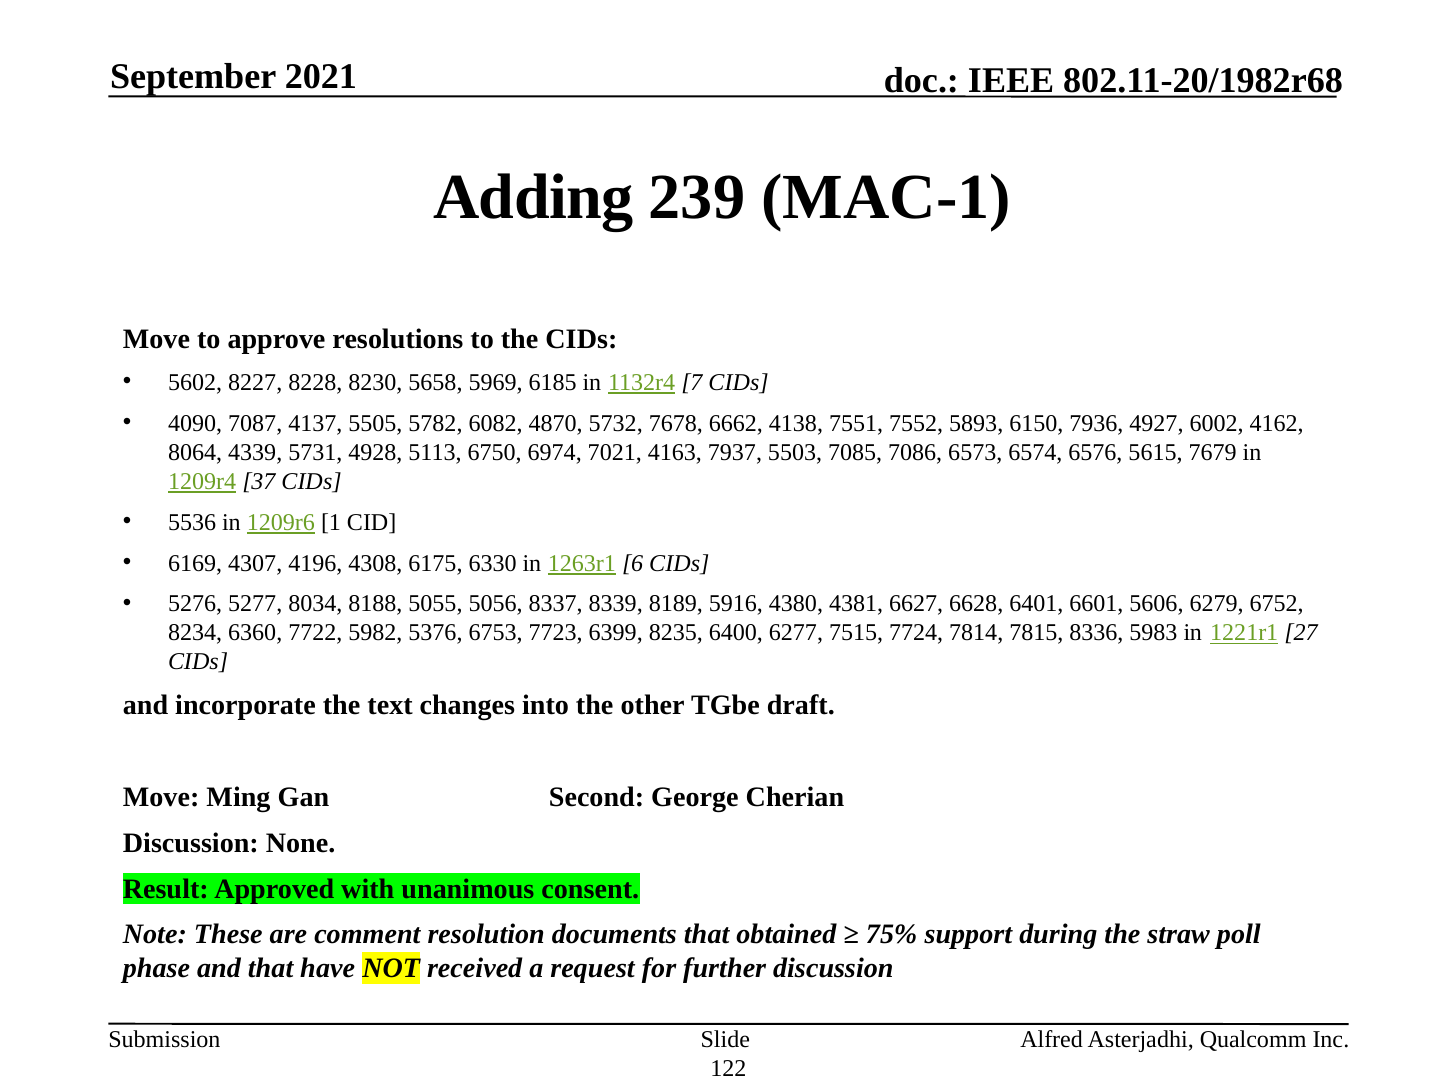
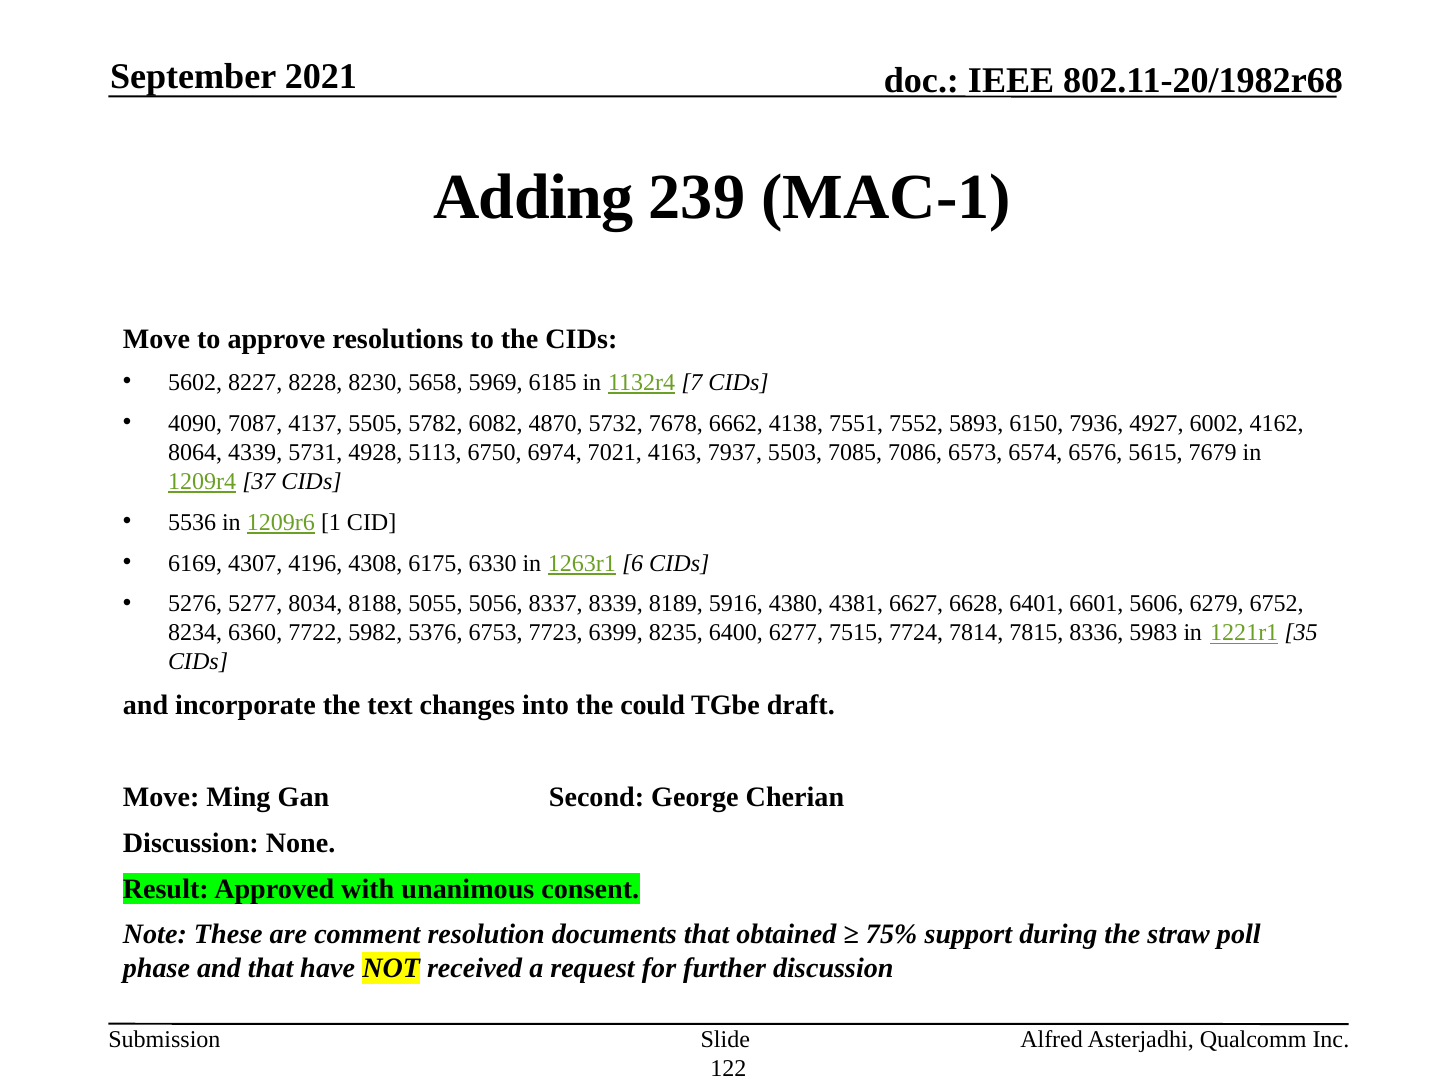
27: 27 -> 35
other: other -> could
